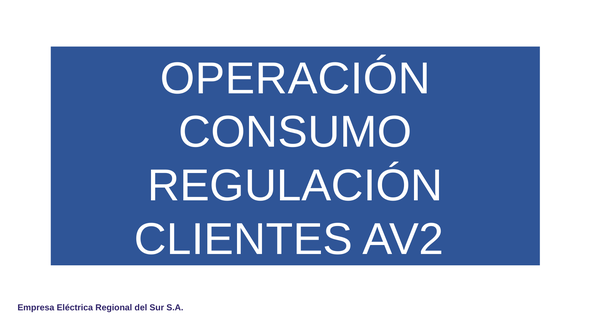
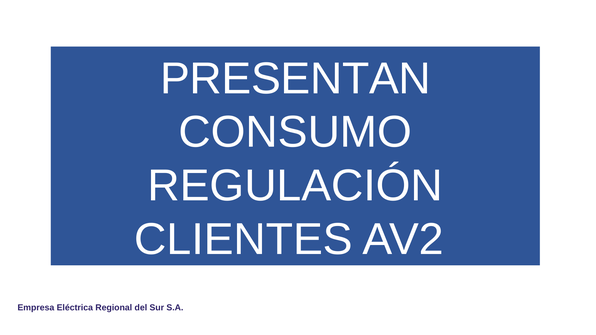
OPERACIÓN: OPERACIÓN -> PRESENTAN
